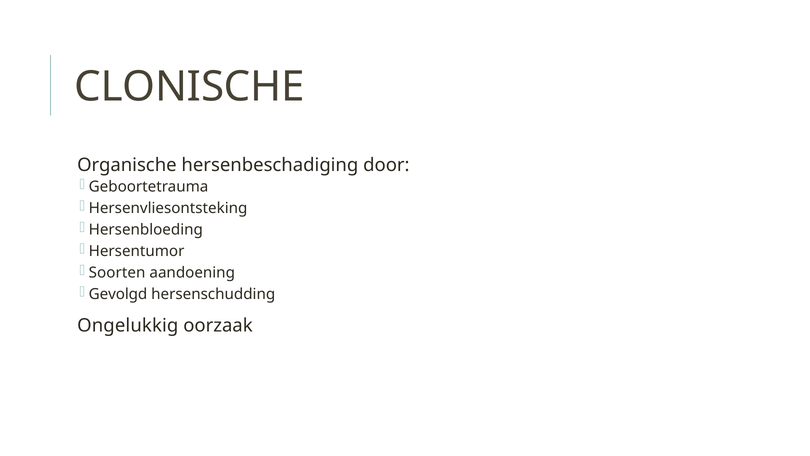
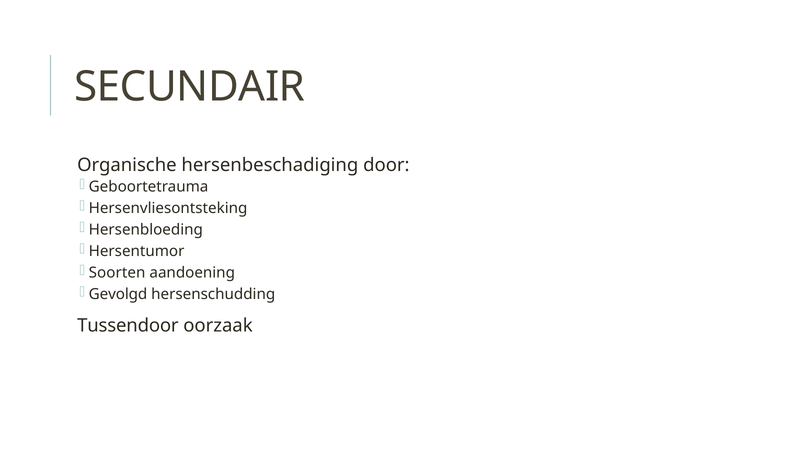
CLONISCHE: CLONISCHE -> SECUNDAIR
Ongelukkig: Ongelukkig -> Tussendoor
